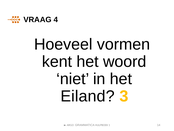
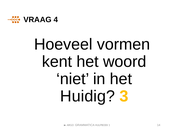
Eiland: Eiland -> Huidig
